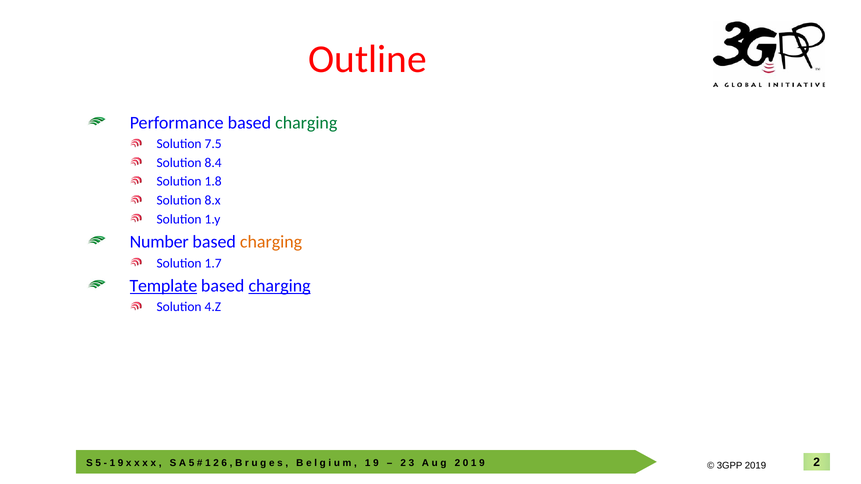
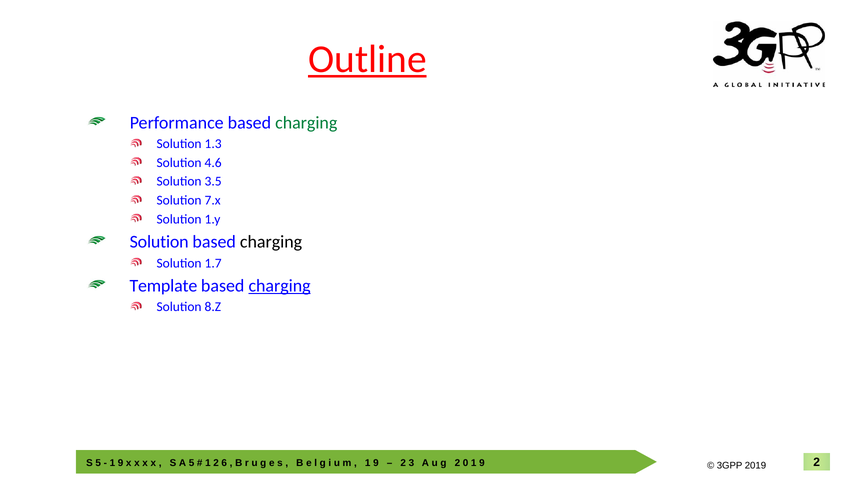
Outline underline: none -> present
7.5: 7.5 -> 1.3
8.4: 8.4 -> 4.6
1.8: 1.8 -> 3.5
8.x: 8.x -> 7.x
Number at (159, 242): Number -> Solution
charging at (271, 242) colour: orange -> black
Template underline: present -> none
4.Z: 4.Z -> 8.Z
